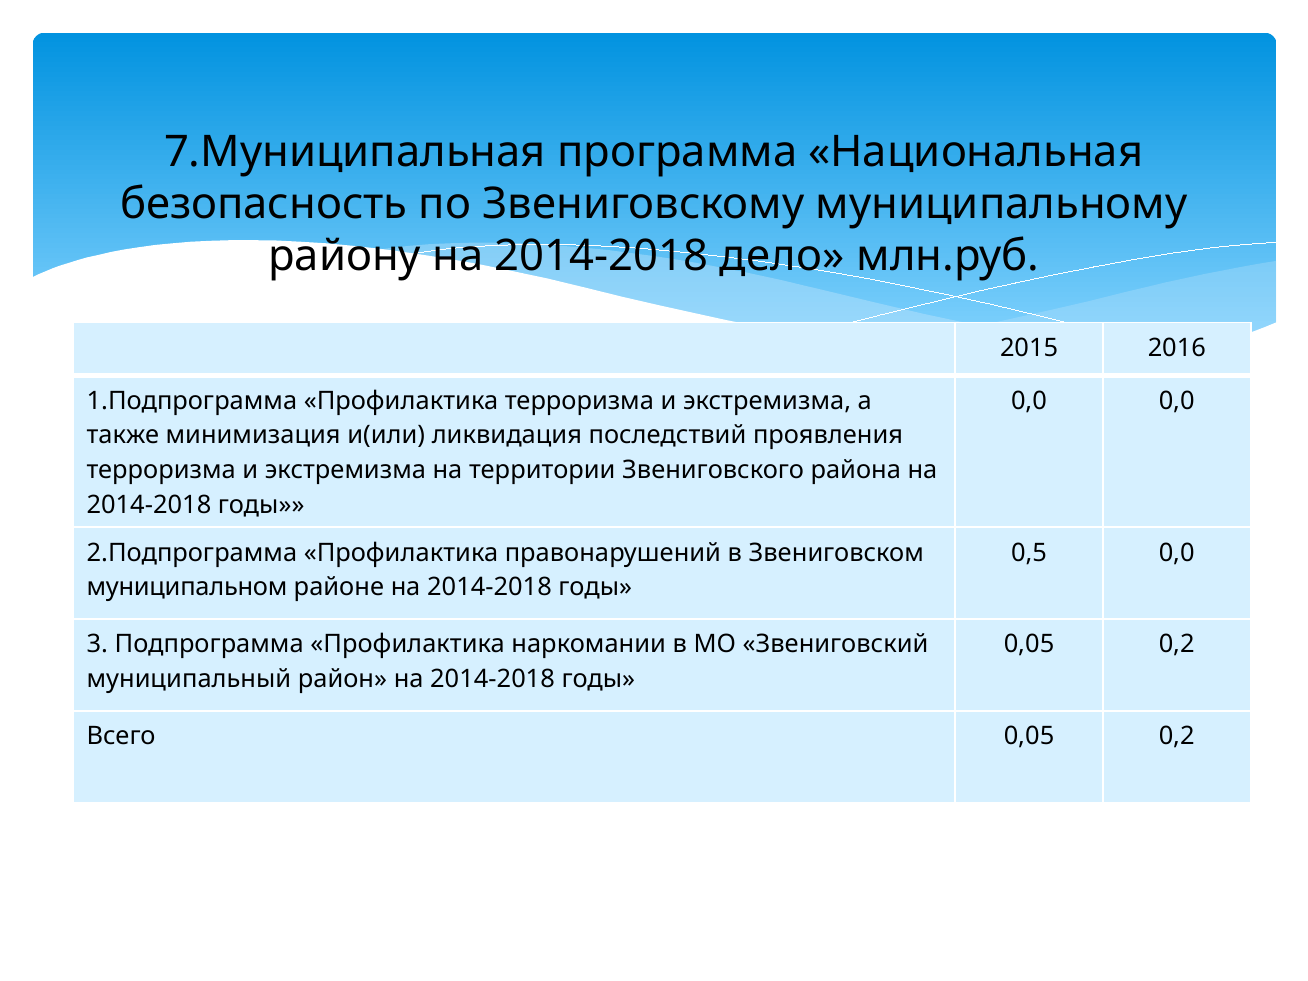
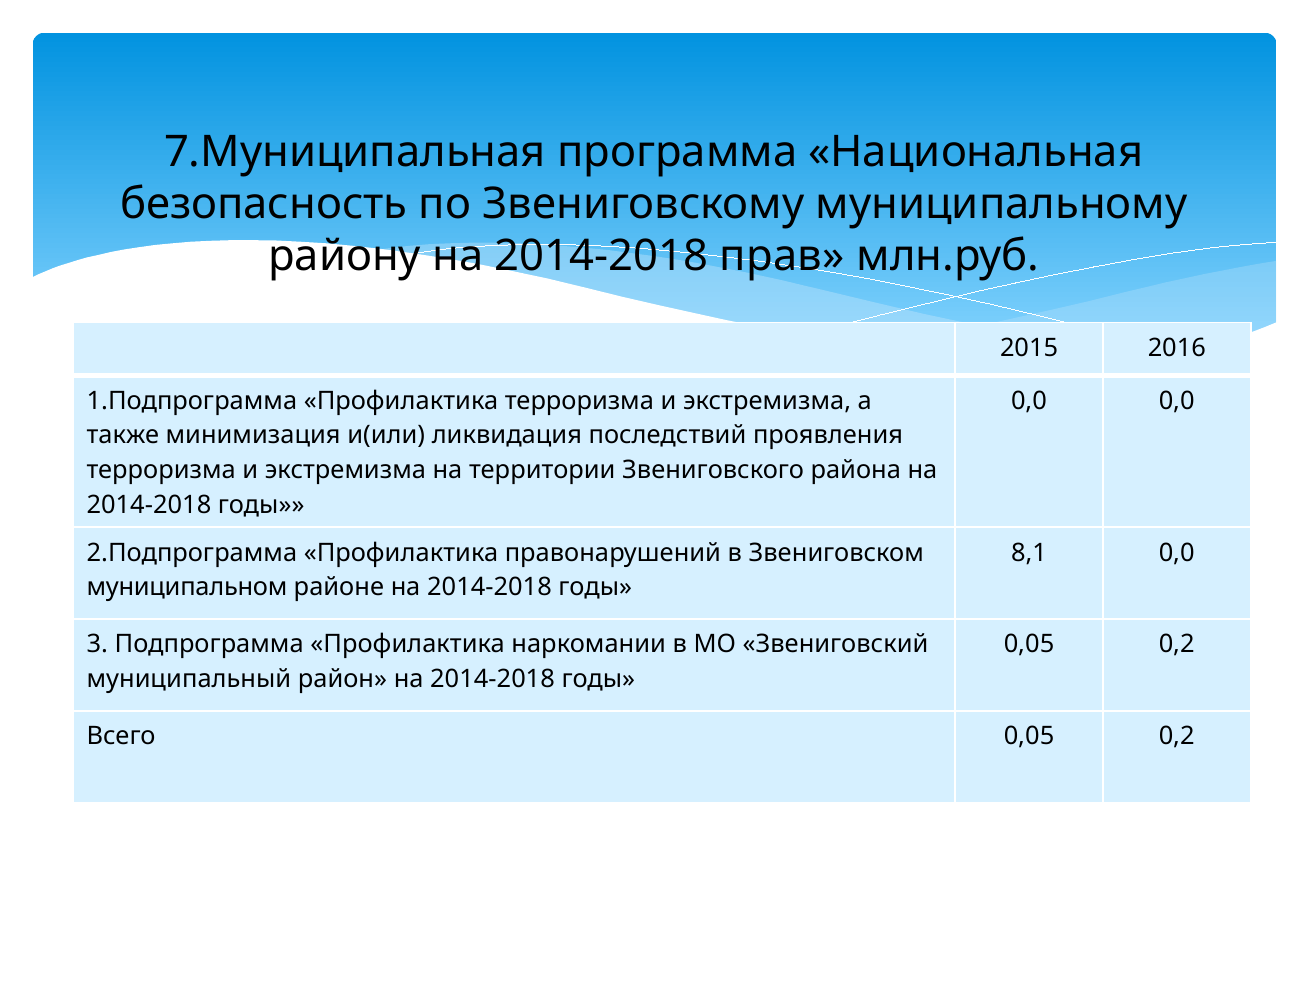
дело: дело -> прав
0,5: 0,5 -> 8,1
